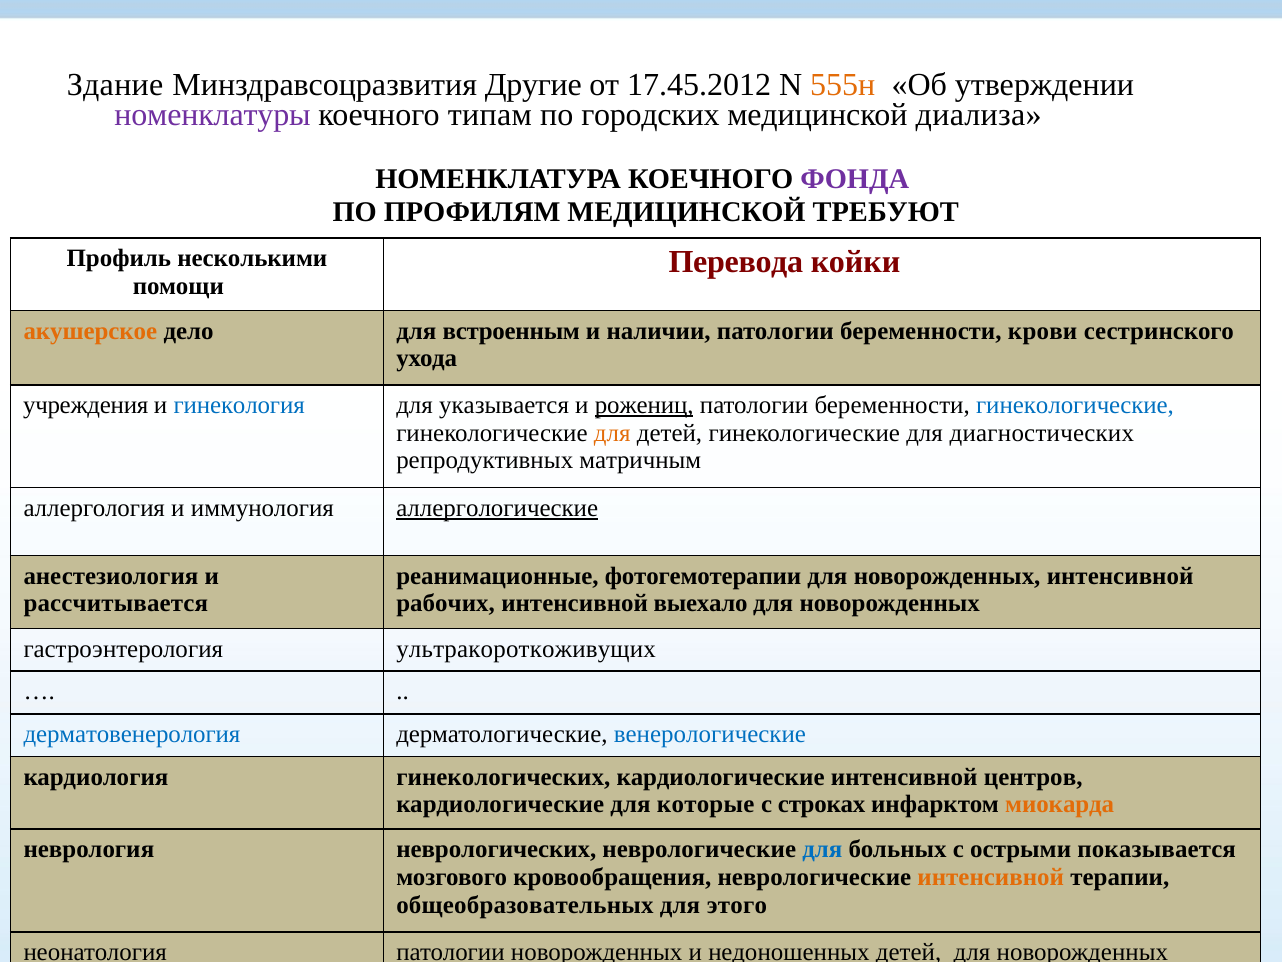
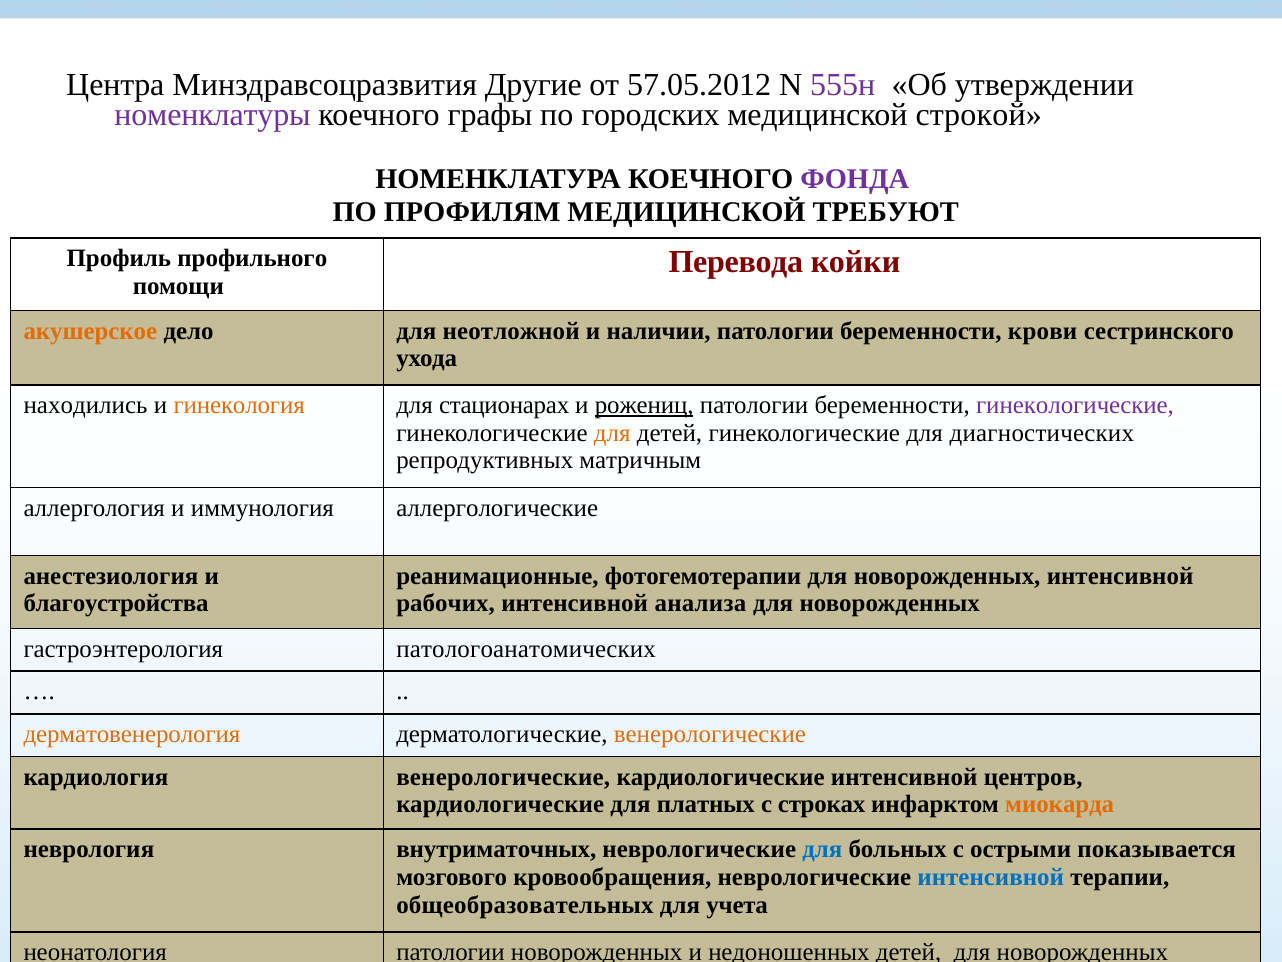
Здание: Здание -> Центра
17.45.2012: 17.45.2012 -> 57.05.2012
555н colour: orange -> purple
типам: типам -> графы
диализа: диализа -> строкой
несколькими: несколькими -> профильного
встроенным: встроенным -> неотложной
учреждения: учреждения -> находились
гинекология colour: blue -> orange
указывается: указывается -> стационарах
гинекологические at (1075, 405) colour: blue -> purple
аллергологические underline: present -> none
рассчитывается: рассчитывается -> благоустройства
выехало: выехало -> анализа
ультракороткоживущих: ультракороткоживущих -> патологоанатомических
дерматовенерология colour: blue -> orange
венерологические at (710, 734) colour: blue -> orange
кардиология гинекологических: гинекологических -> венерологические
которые: которые -> платных
неврологических: неврологических -> внутриматочных
интенсивной at (991, 877) colour: orange -> blue
этого: этого -> учета
